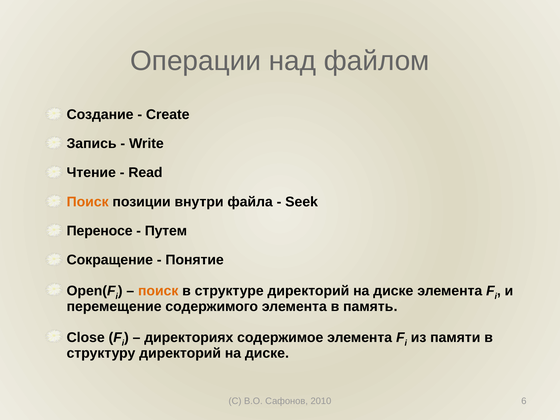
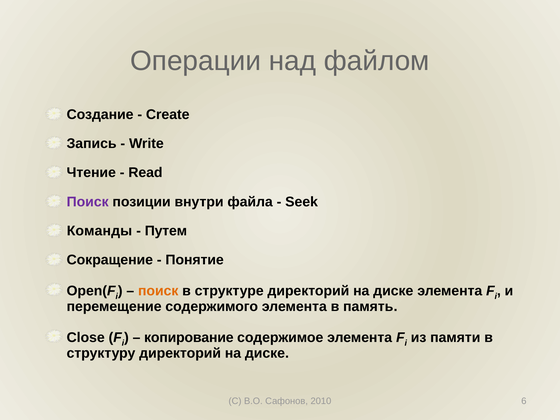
Поиск at (88, 202) colour: orange -> purple
Переносе: Переносе -> Команды
директориях: директориях -> копирование
